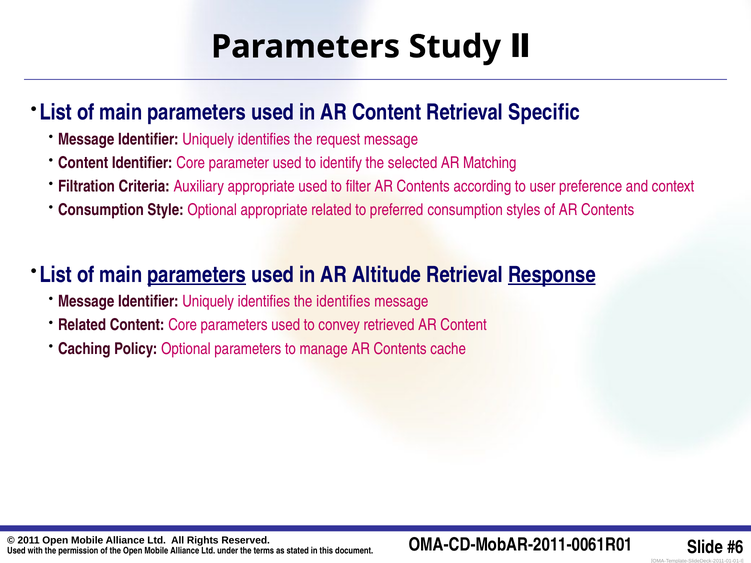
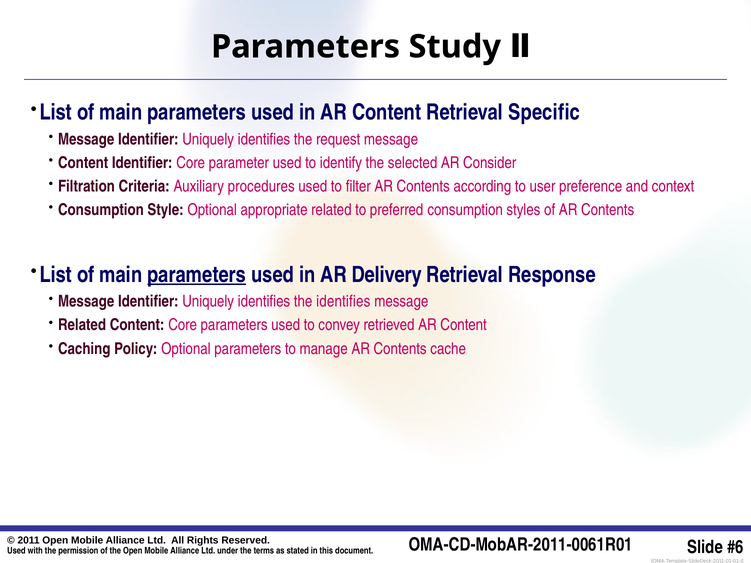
Matching: Matching -> Consider
Auxiliary appropriate: appropriate -> procedures
Altitude: Altitude -> Delivery
Response underline: present -> none
